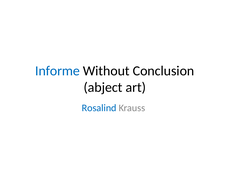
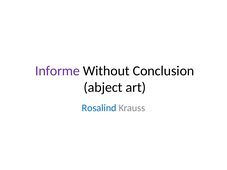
Informe colour: blue -> purple
